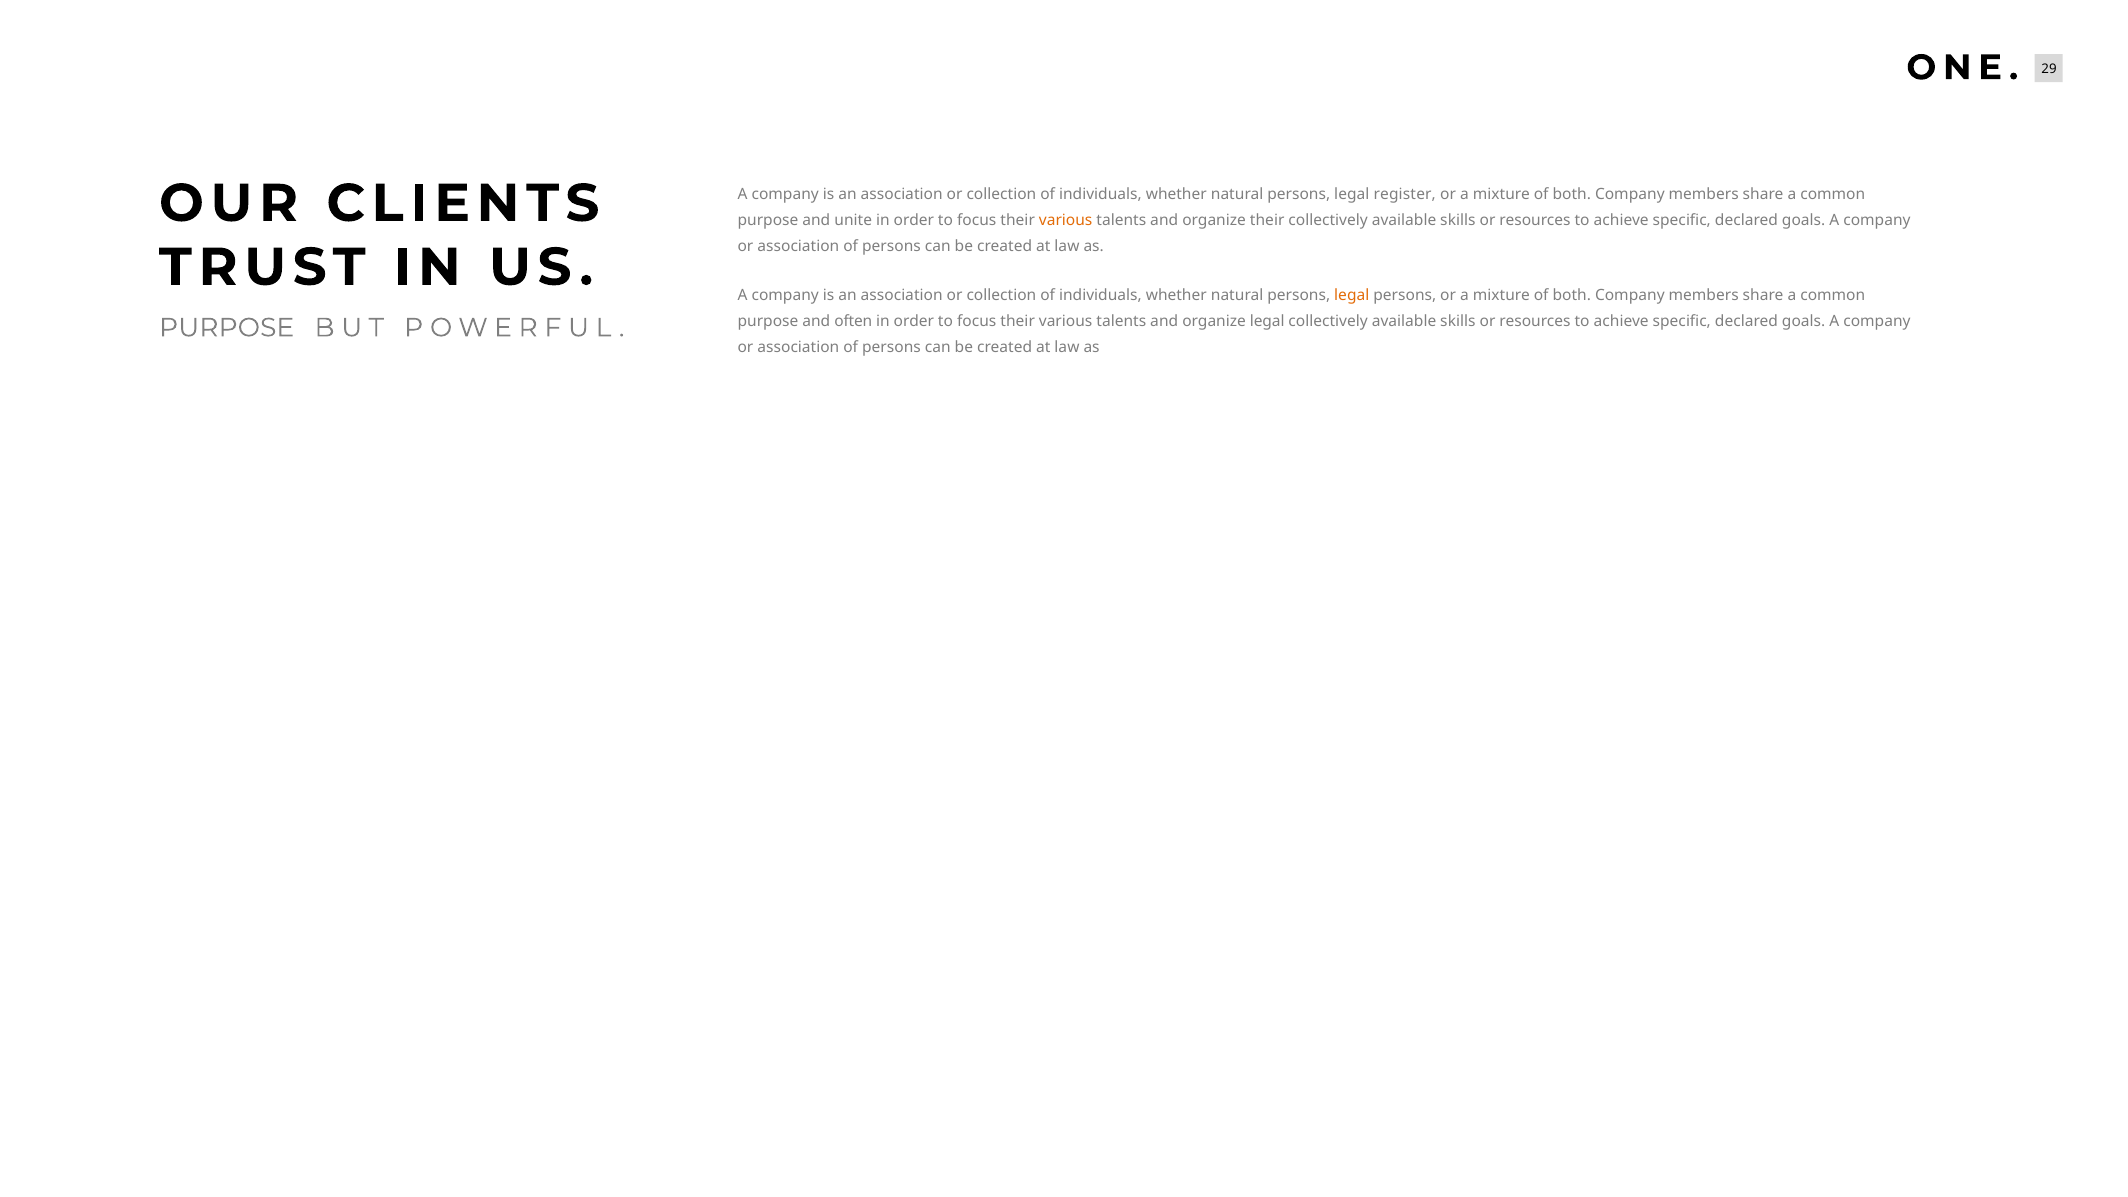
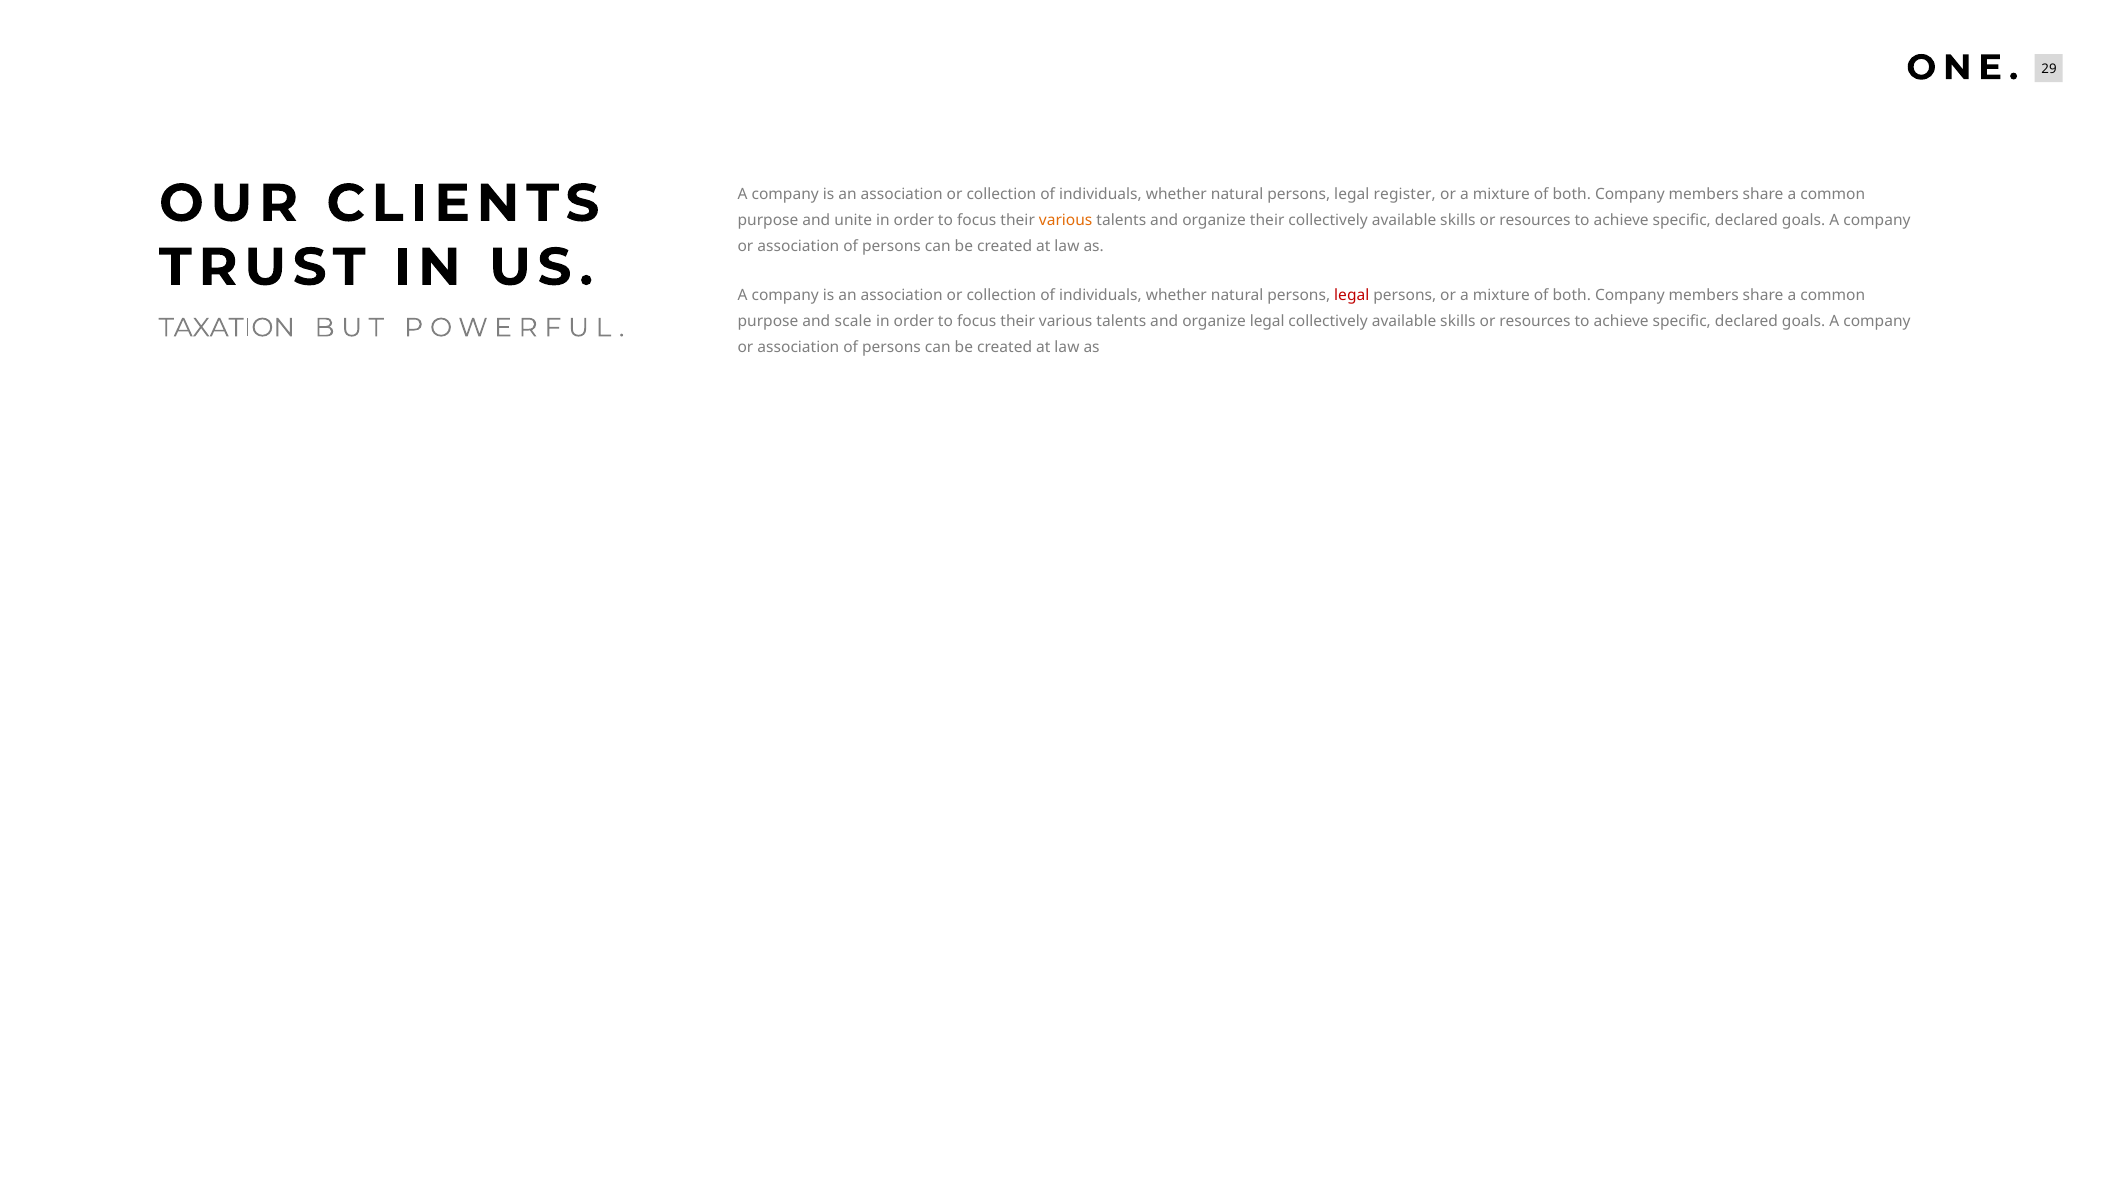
legal at (1352, 295) colour: orange -> red
often: often -> scale
PURPOSE at (227, 328): PURPOSE -> TAXATION
